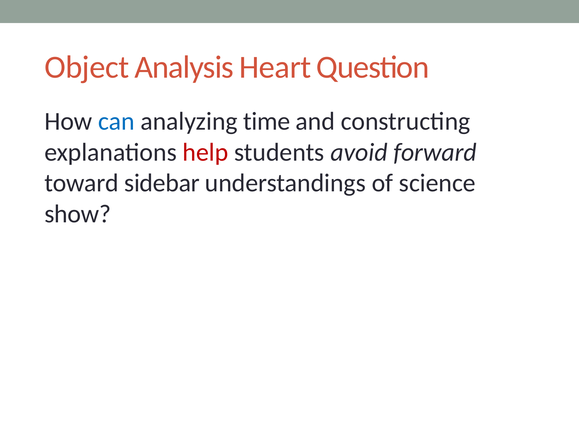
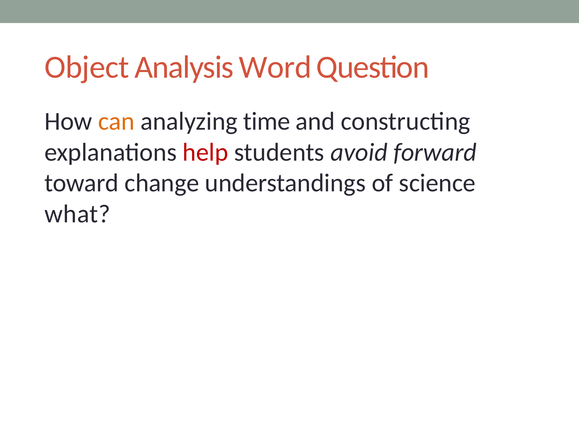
Heart: Heart -> Word
can colour: blue -> orange
sidebar: sidebar -> change
show: show -> what
